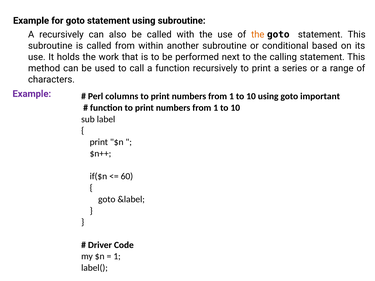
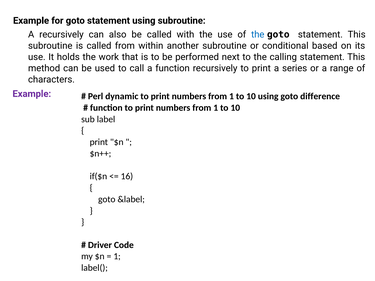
the at (258, 35) colour: orange -> blue
columns: columns -> dynamic
important: important -> difference
60: 60 -> 16
